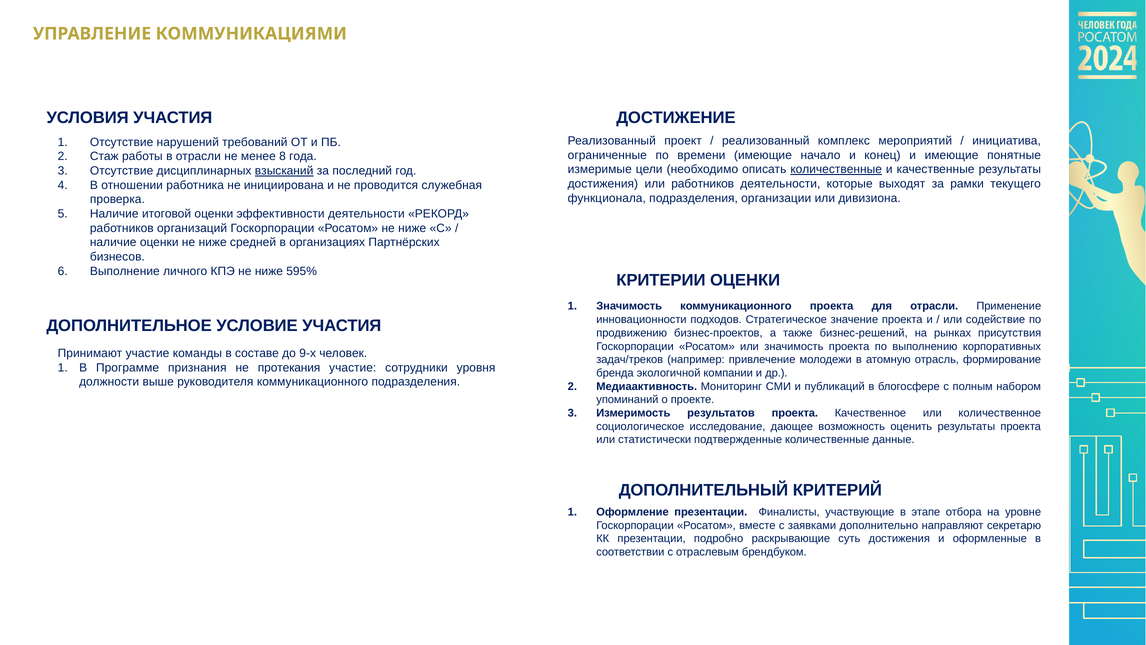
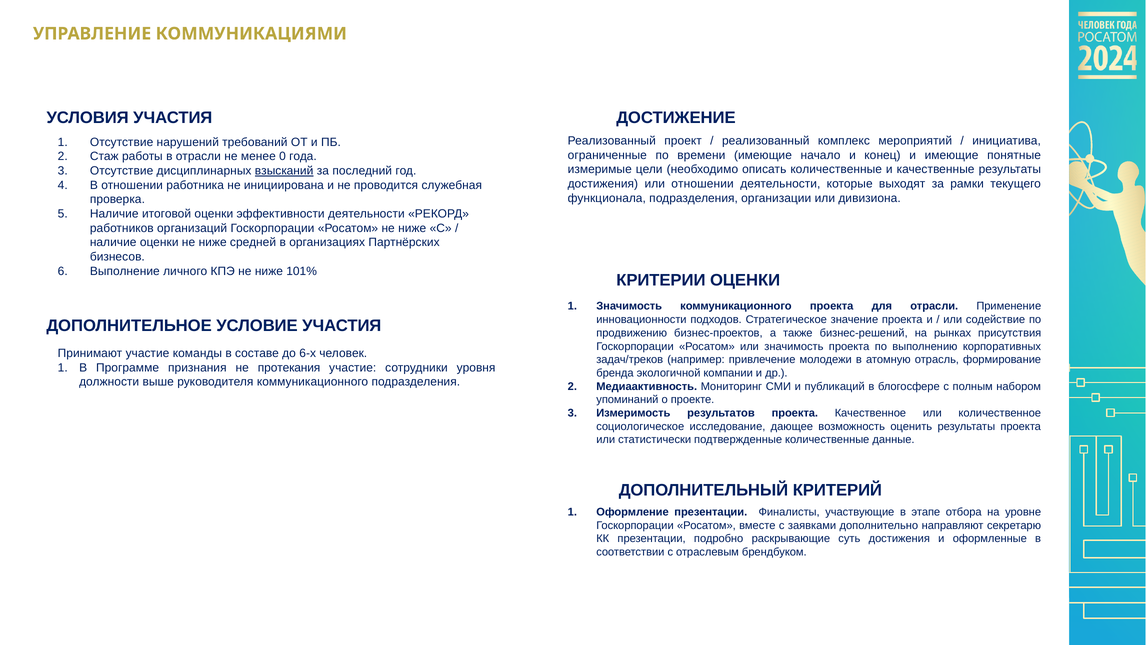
8: 8 -> 0
количественные at (836, 169) underline: present -> none
или работников: работников -> отношении
595%: 595% -> 101%
9-х: 9-х -> 6-х
